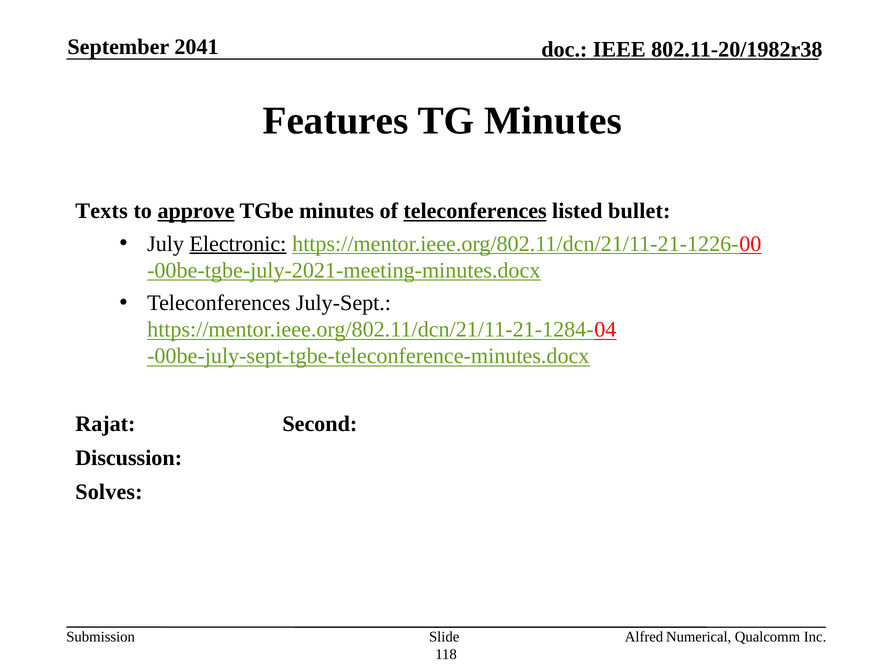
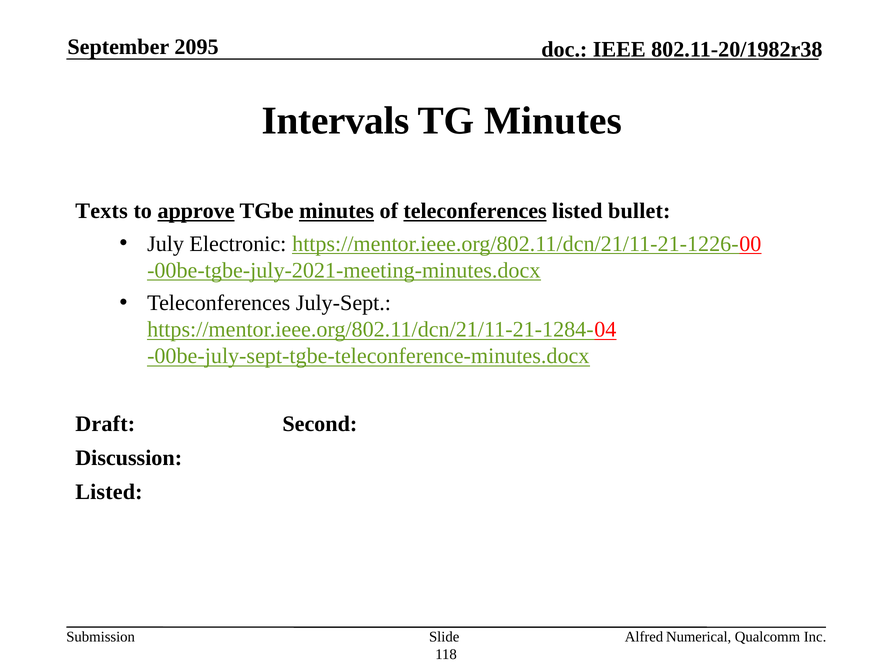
2041: 2041 -> 2095
Features: Features -> Intervals
minutes at (337, 211) underline: none -> present
Electronic underline: present -> none
Rajat: Rajat -> Draft
Solves at (109, 492): Solves -> Listed
